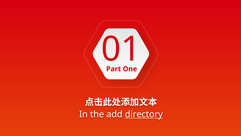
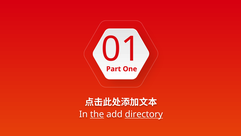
the underline: none -> present
